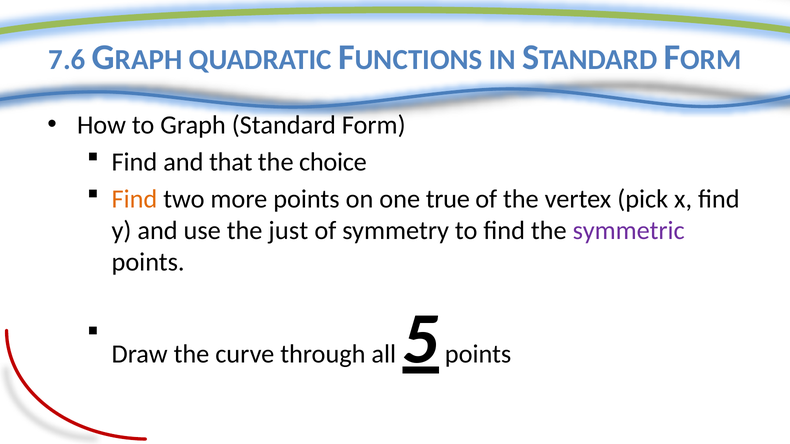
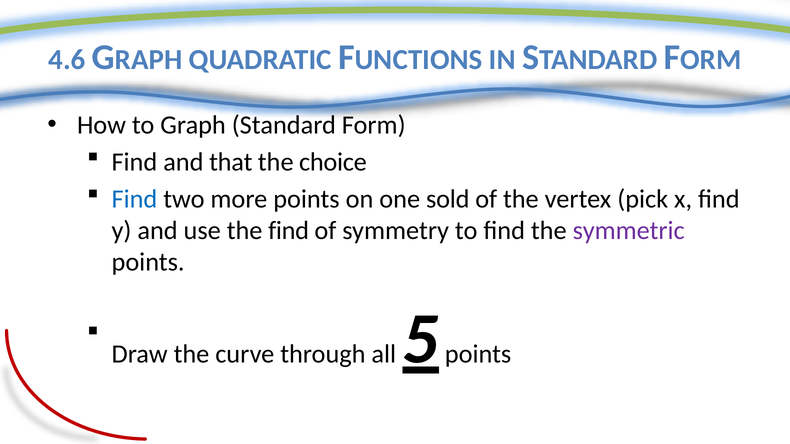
7.6: 7.6 -> 4.6
Find at (134, 199) colour: orange -> blue
true: true -> sold
the just: just -> find
